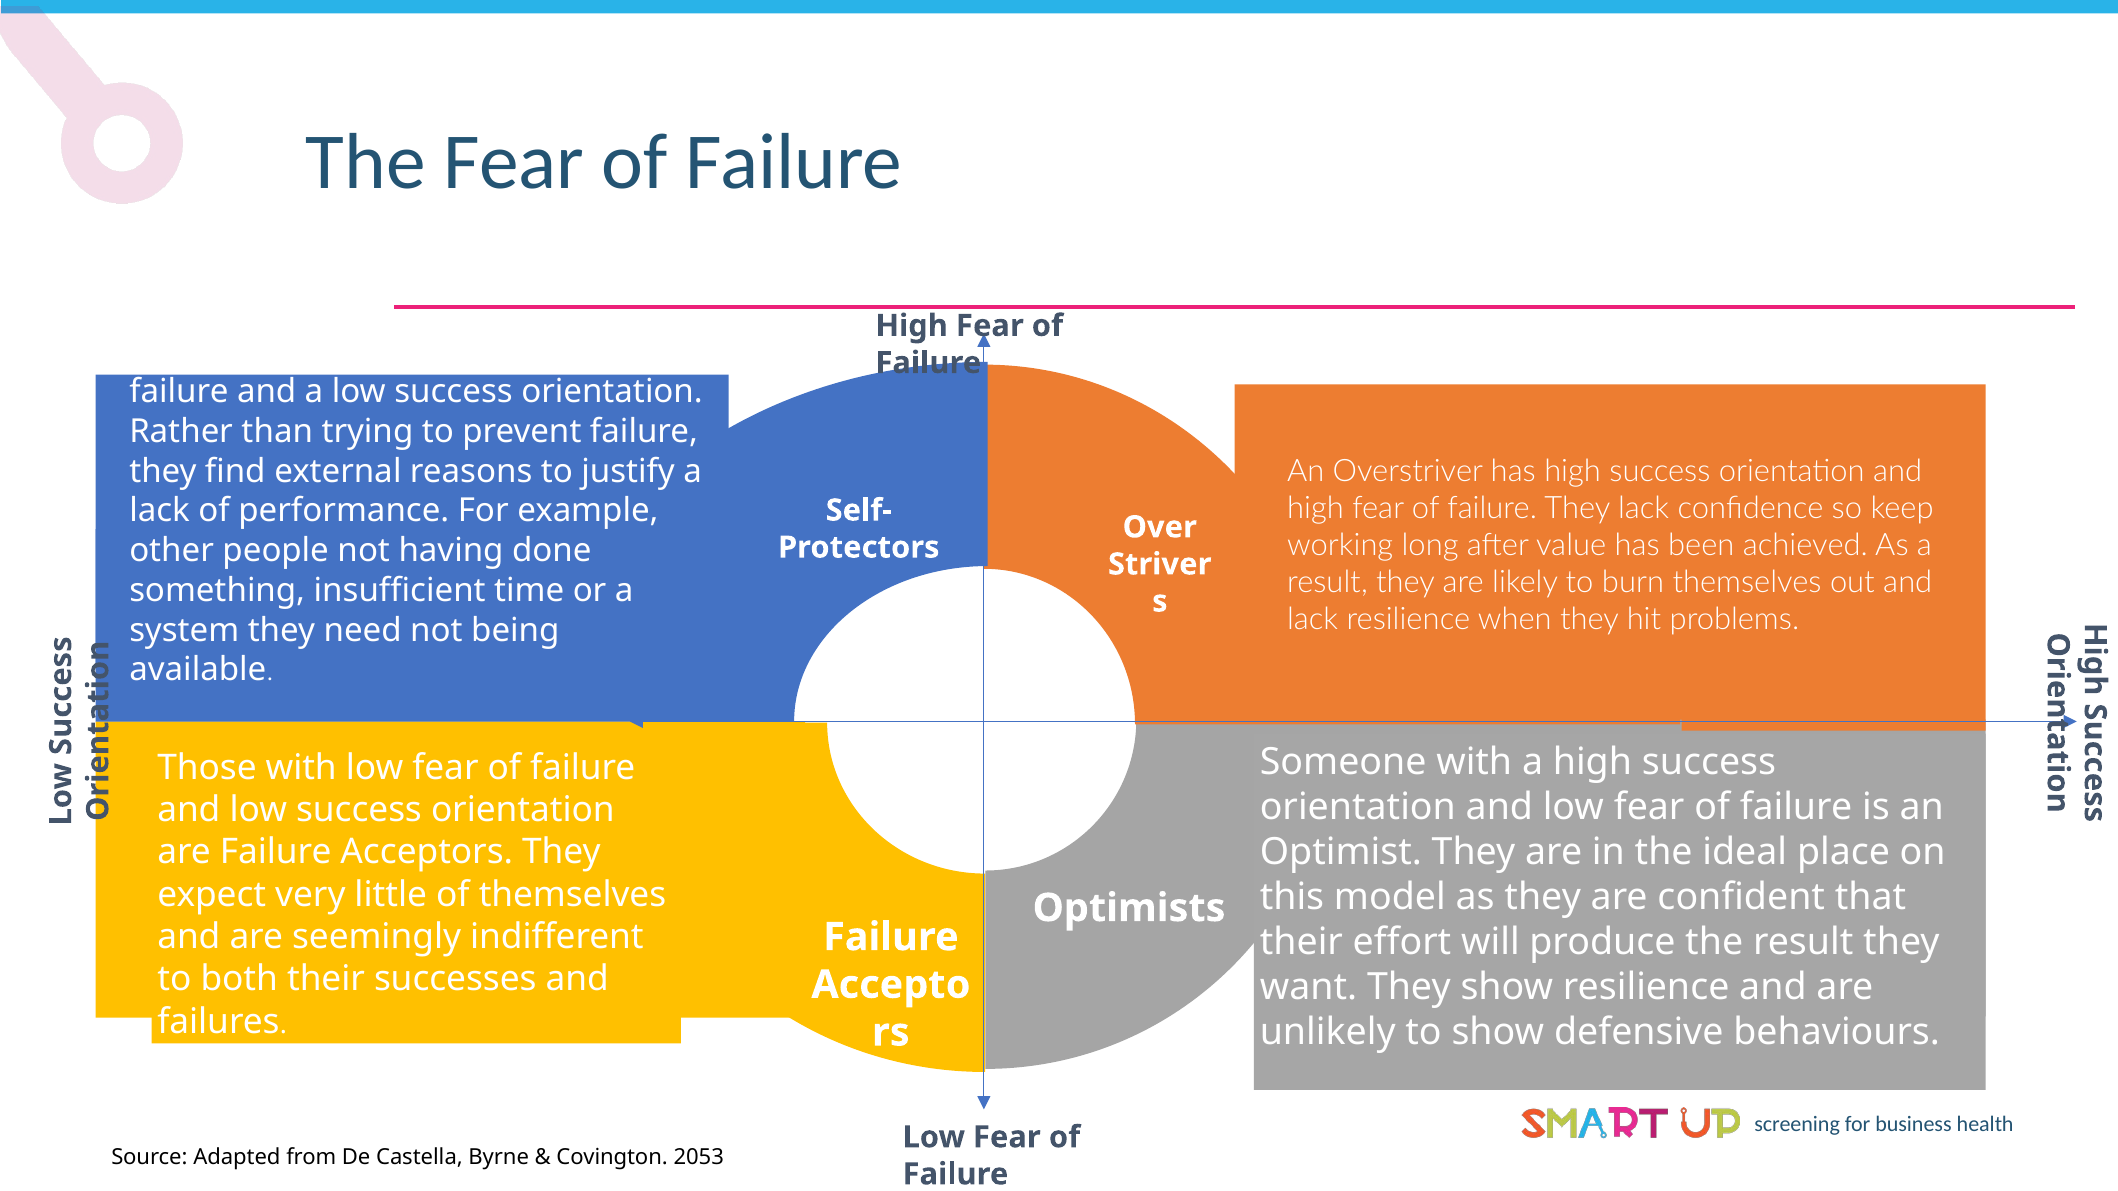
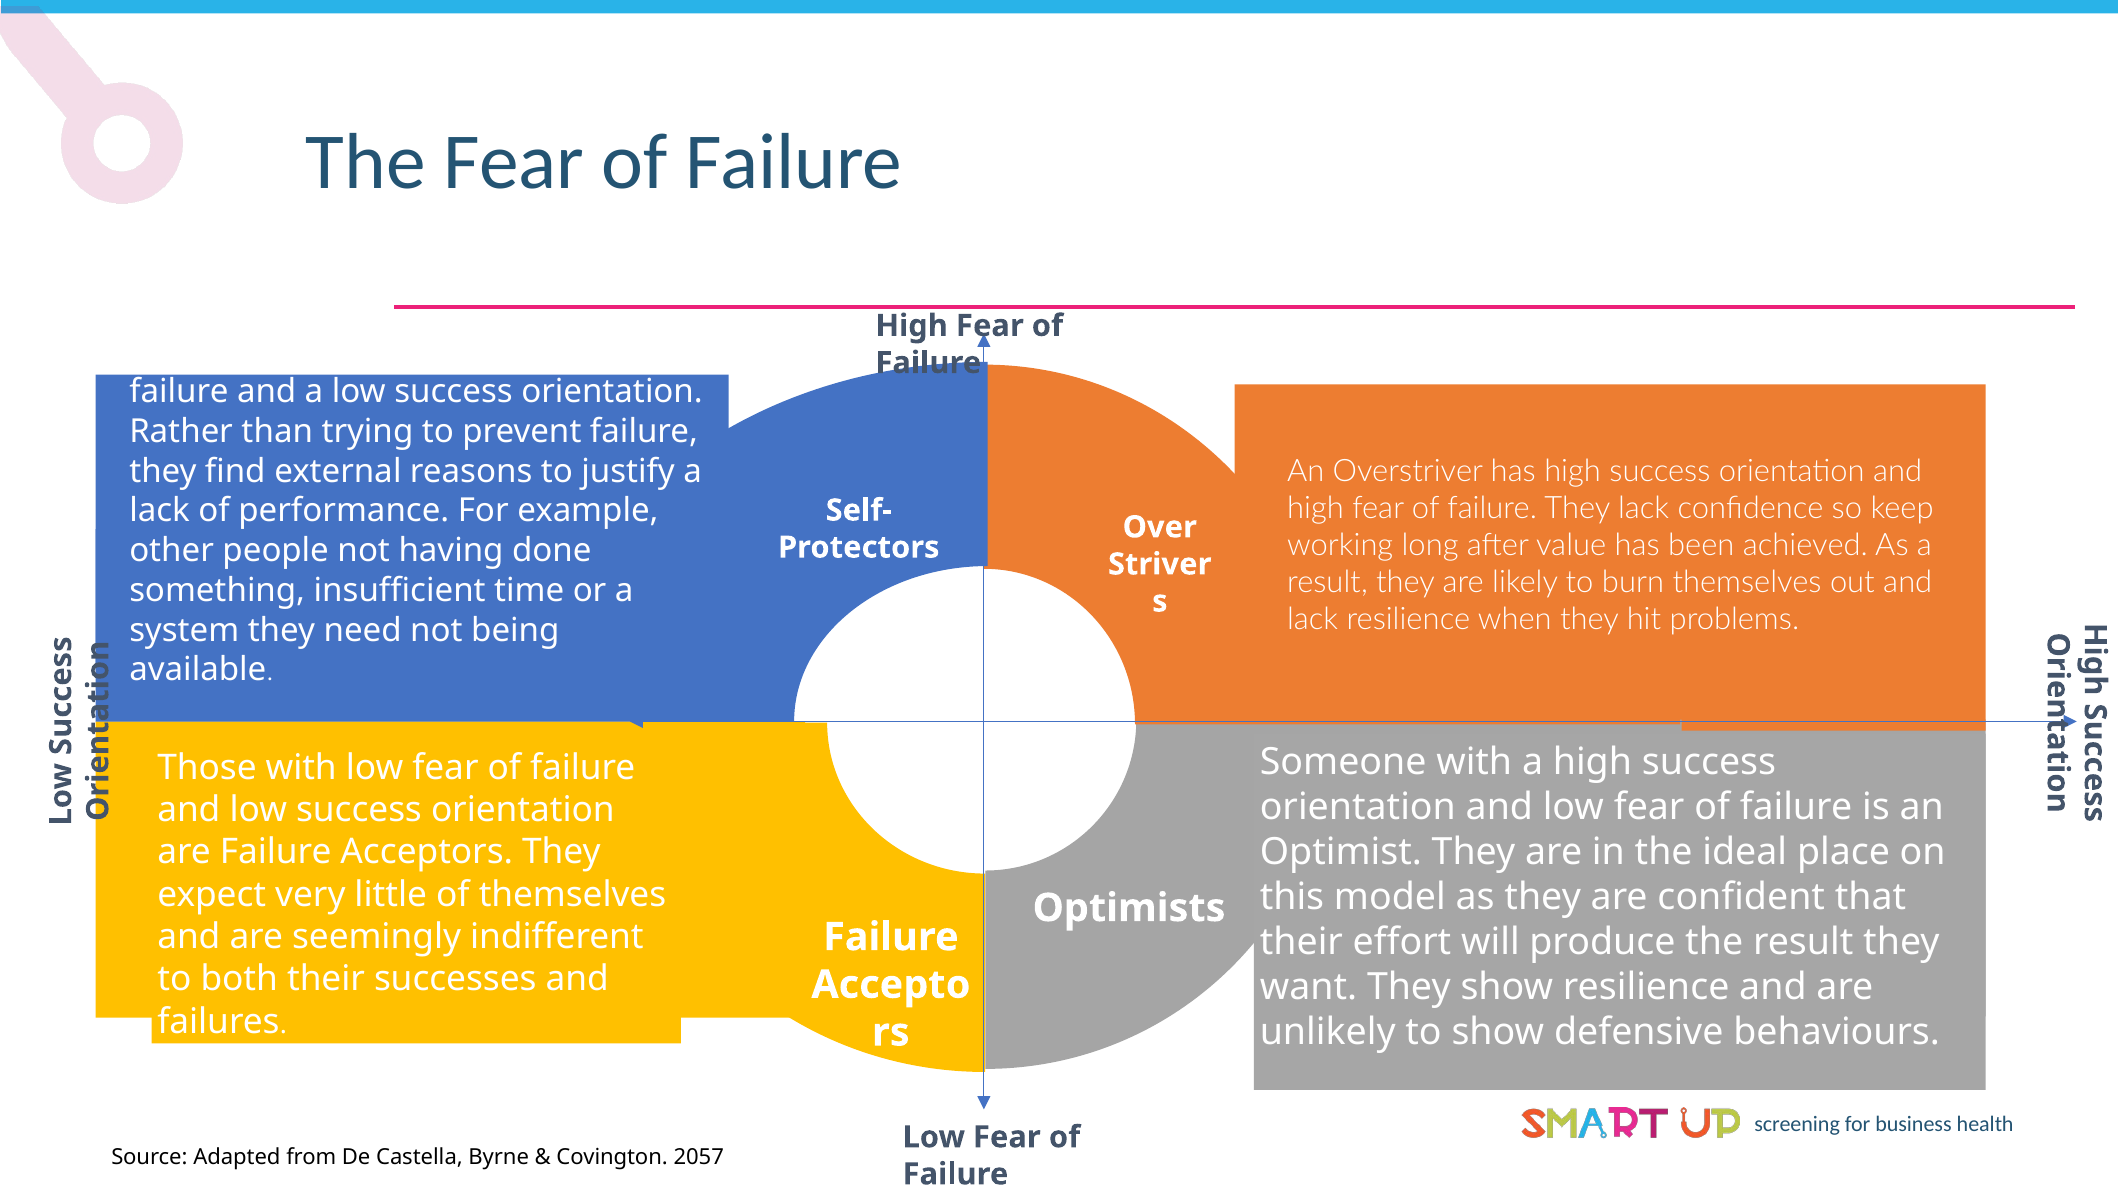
2053: 2053 -> 2057
